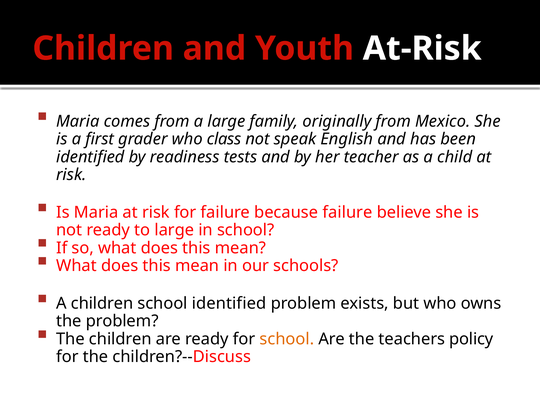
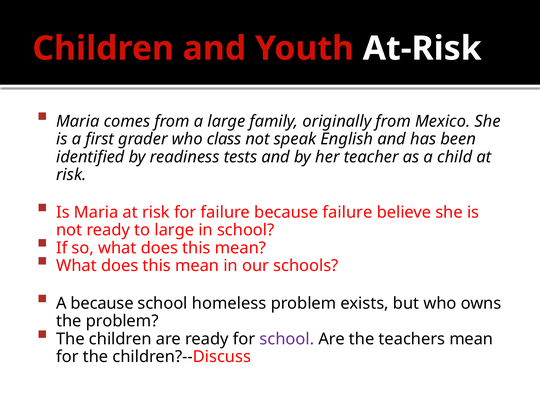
A children: children -> because
school identified: identified -> homeless
school at (287, 339) colour: orange -> purple
teachers policy: policy -> mean
